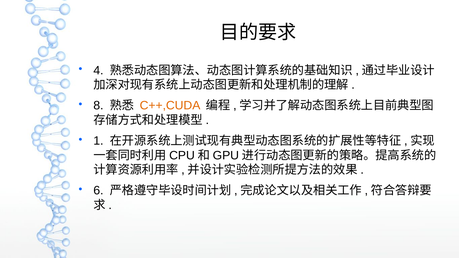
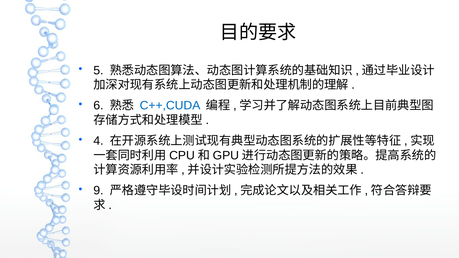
4: 4 -> 5
8: 8 -> 6
C++,CUDA colour: orange -> blue
1: 1 -> 4
6: 6 -> 9
